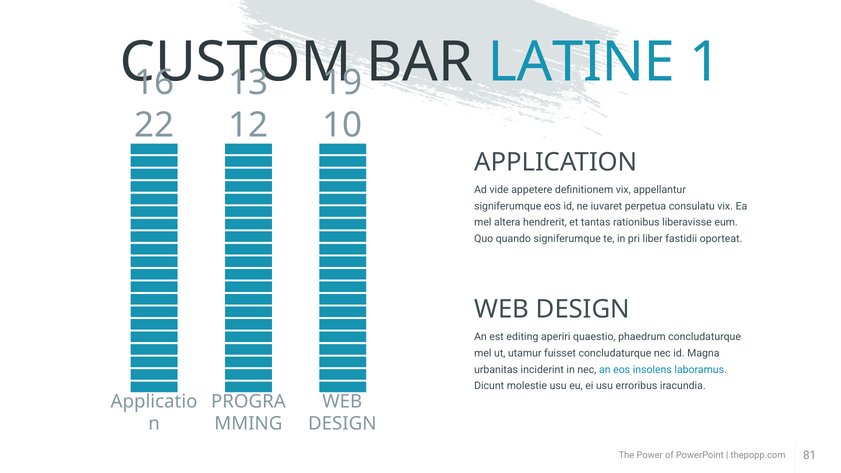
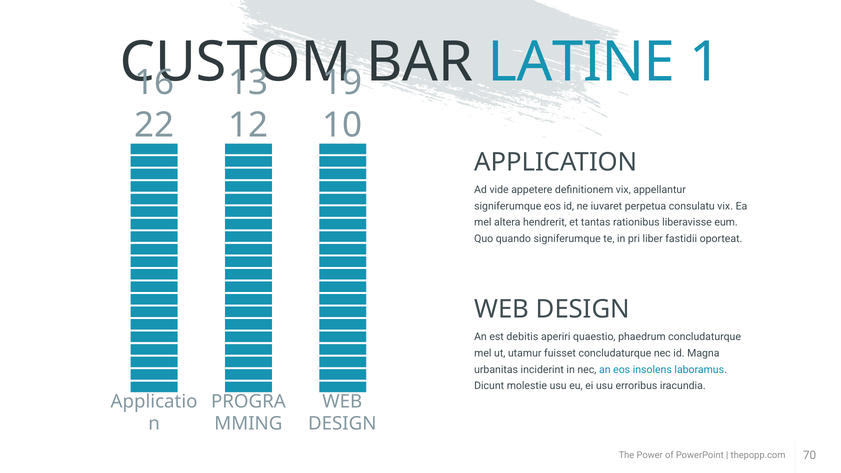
editing: editing -> debitis
81: 81 -> 70
